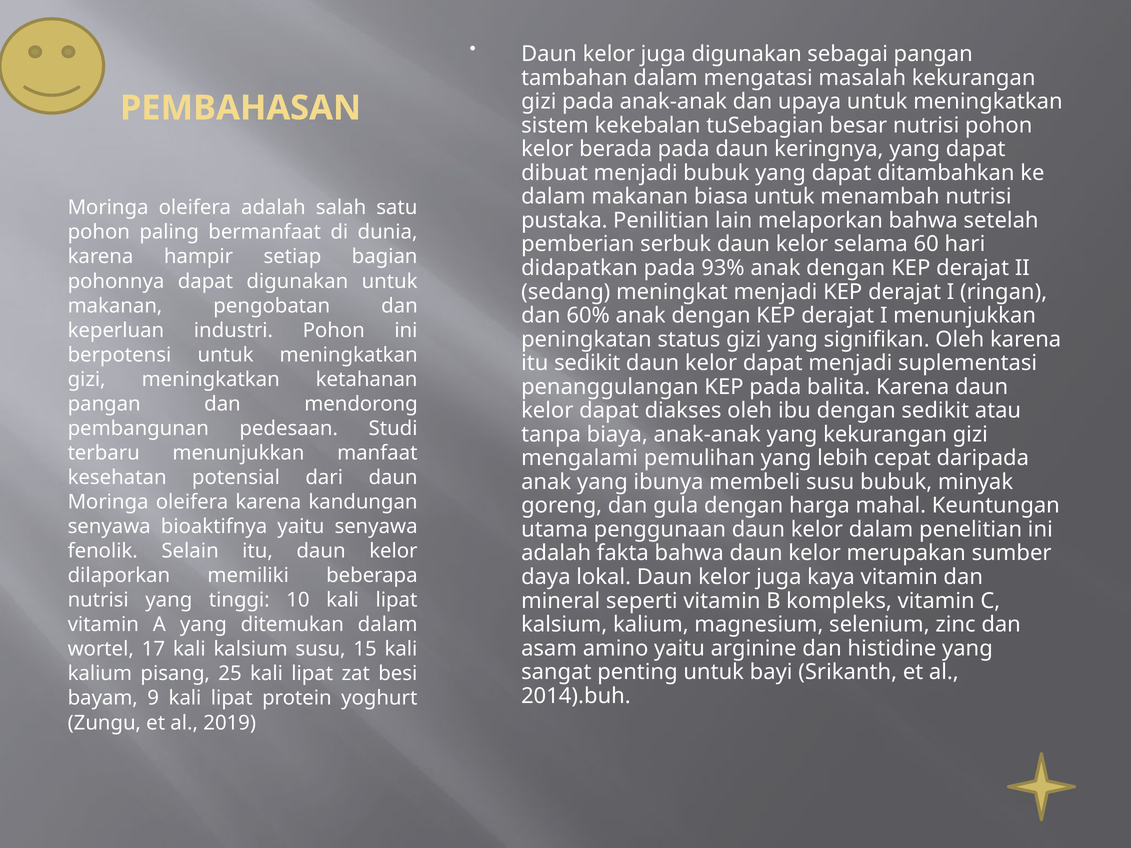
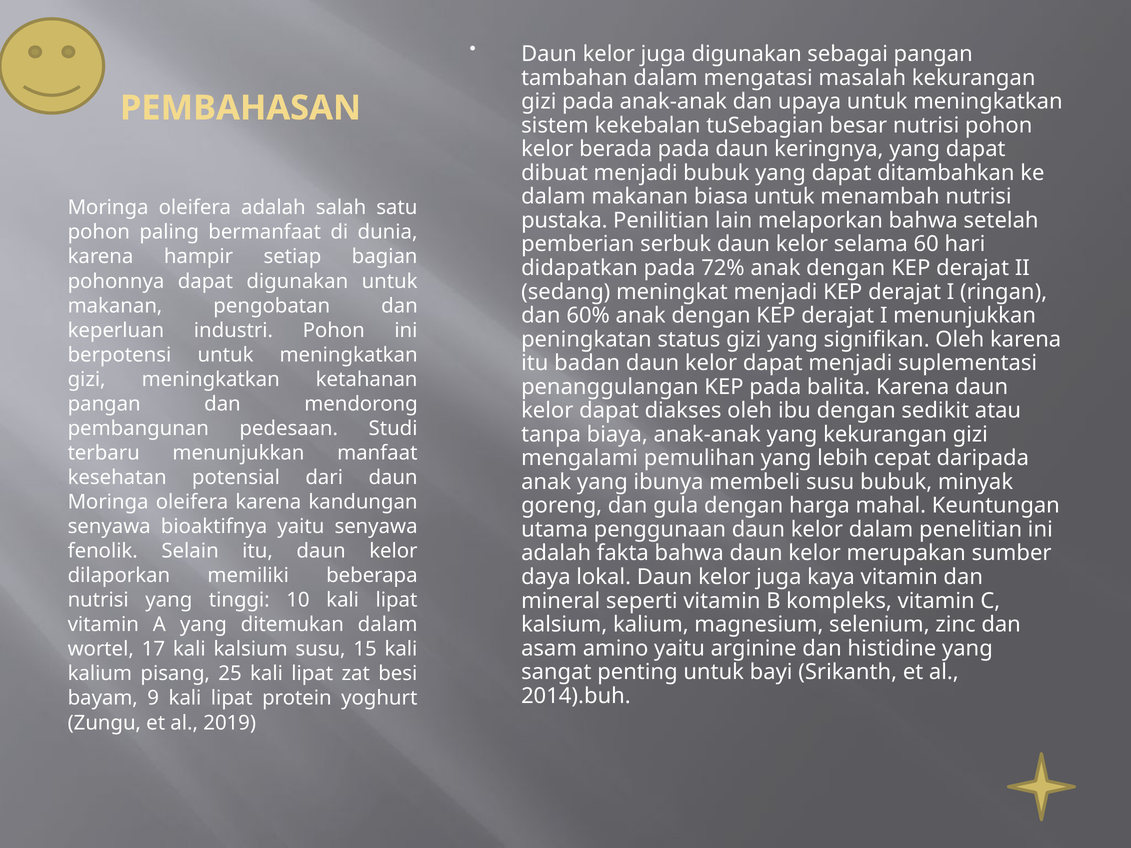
93%: 93% -> 72%
itu sedikit: sedikit -> badan
